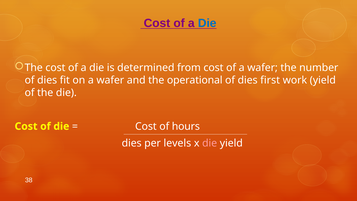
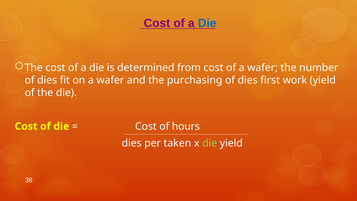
operational: operational -> purchasing
levels: levels -> taken
die at (210, 143) colour: pink -> light green
